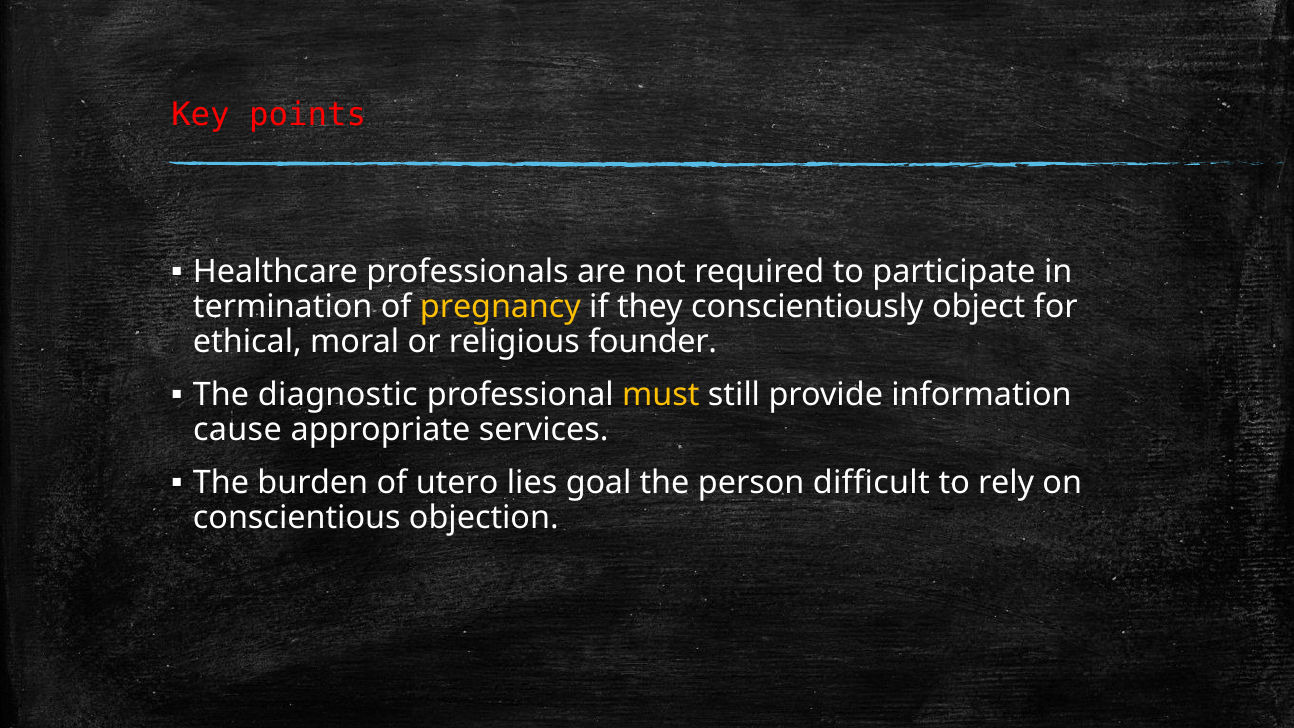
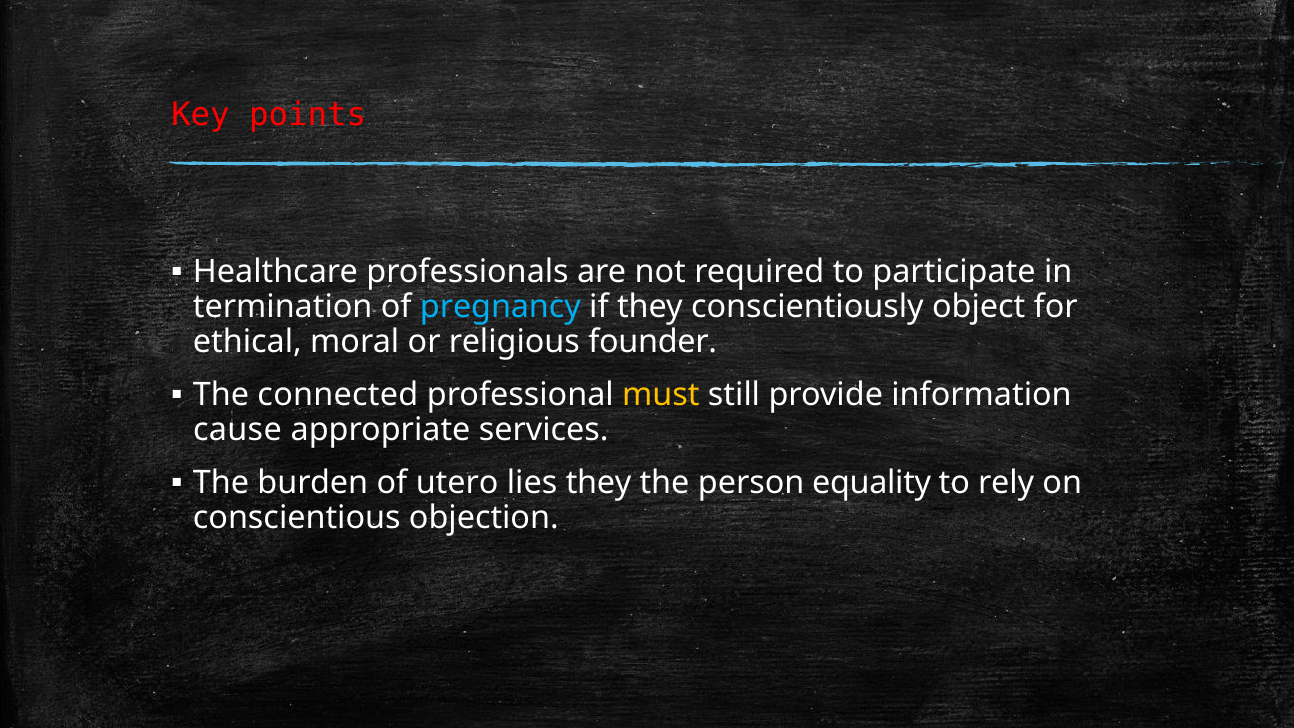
pregnancy colour: yellow -> light blue
diagnostic: diagnostic -> connected
lies goal: goal -> they
difficult: difficult -> equality
